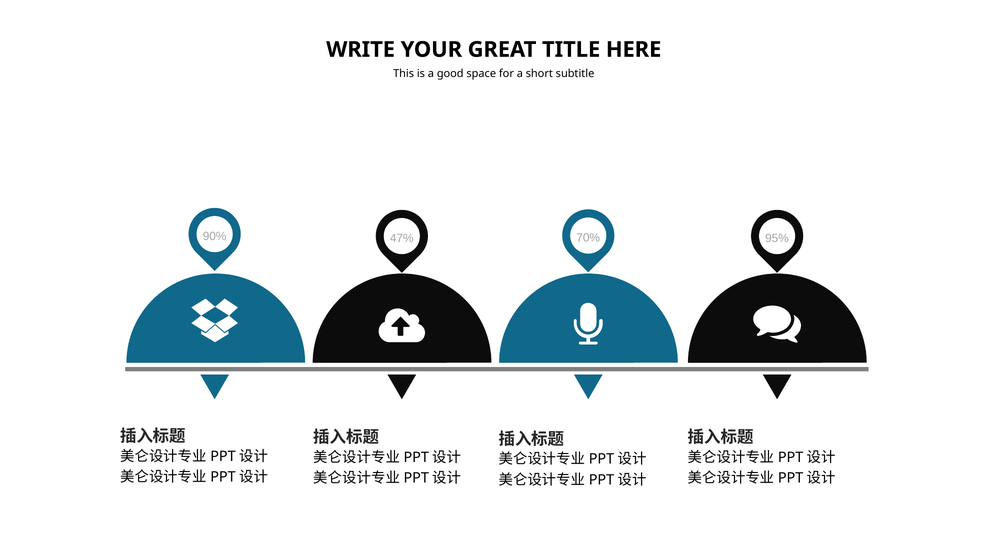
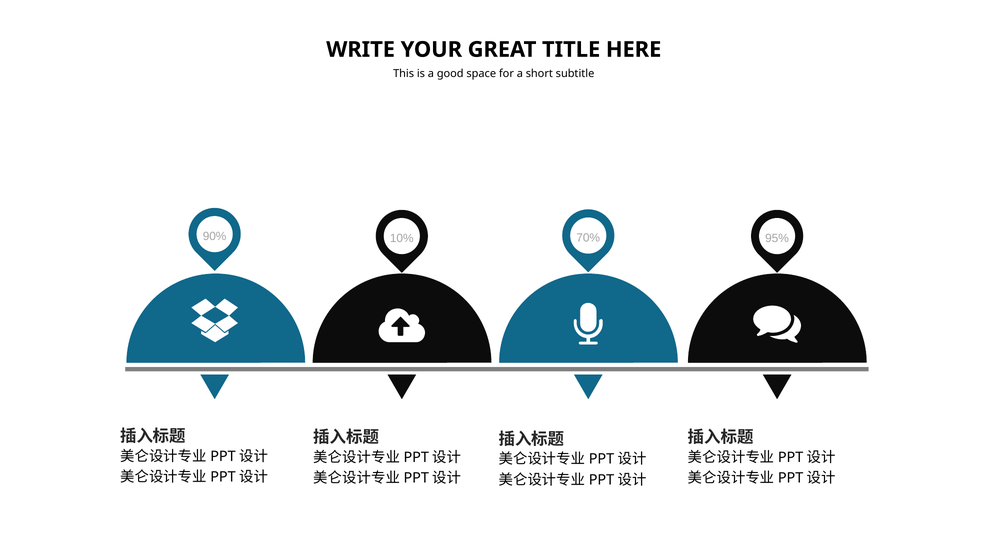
47%: 47% -> 10%
